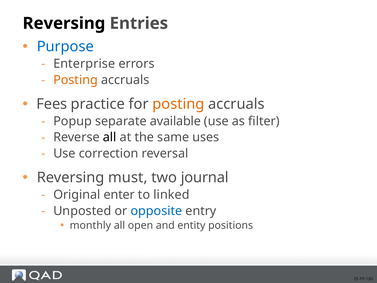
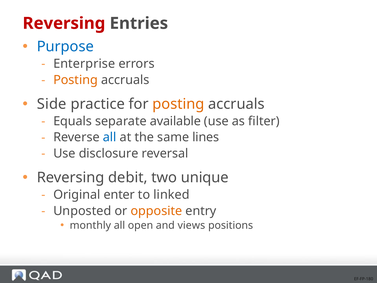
Reversing at (64, 23) colour: black -> red
Fees: Fees -> Side
Popup: Popup -> Equals
all at (110, 137) colour: black -> blue
uses: uses -> lines
correction: correction -> disclosure
must: must -> debit
journal: journal -> unique
opposite colour: blue -> orange
entity: entity -> views
